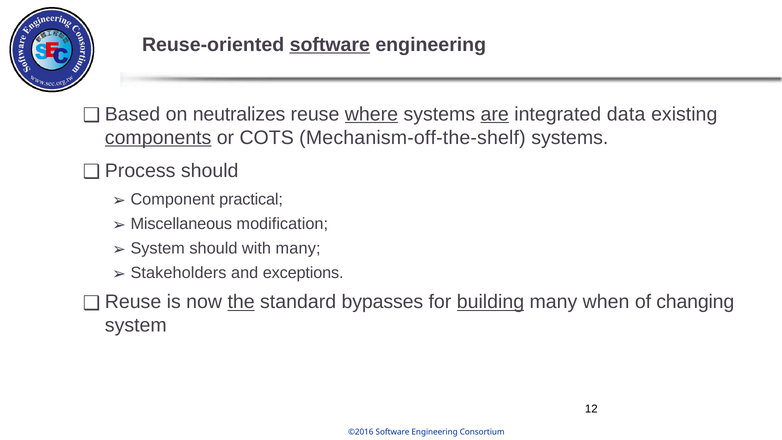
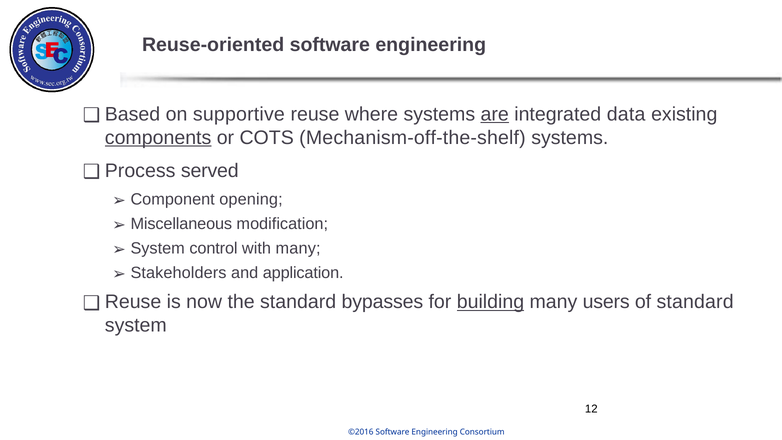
software at (330, 45) underline: present -> none
neutralizes: neutralizes -> supportive
where underline: present -> none
should at (210, 171): should -> served
practical: practical -> opening
System should: should -> control
exceptions: exceptions -> application
the underline: present -> none
when: when -> users
of changing: changing -> standard
